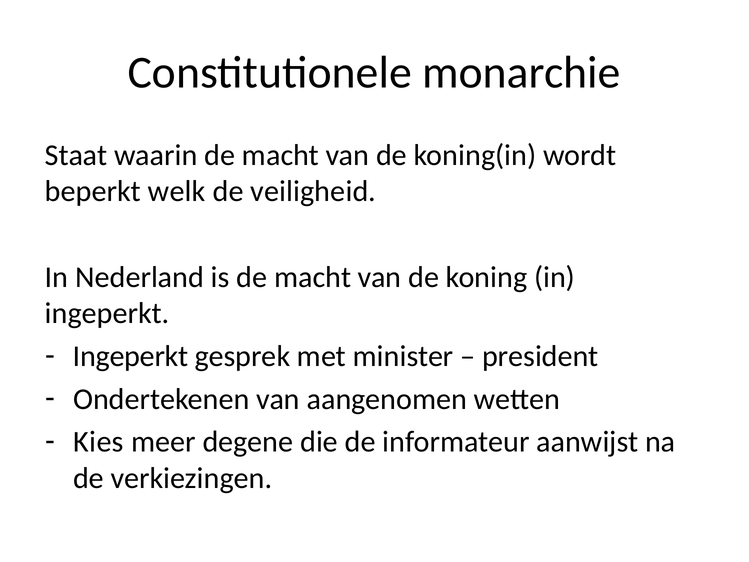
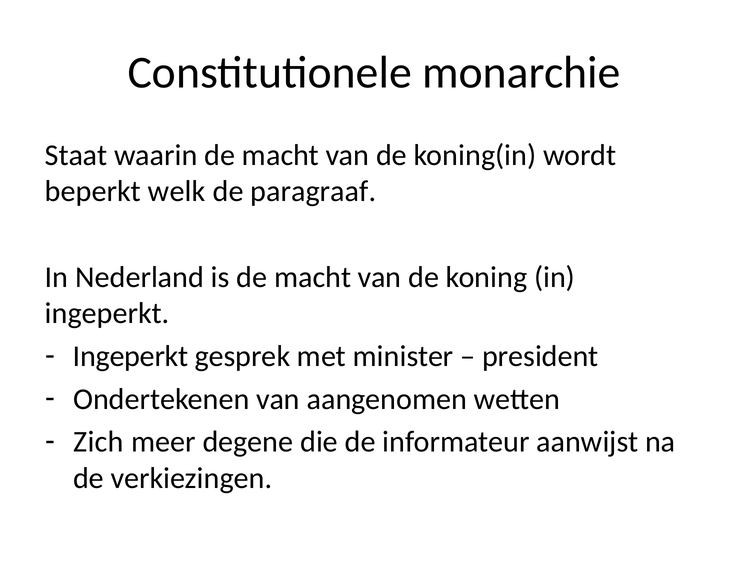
veiligheid: veiligheid -> paragraaf
Kies: Kies -> Zich
